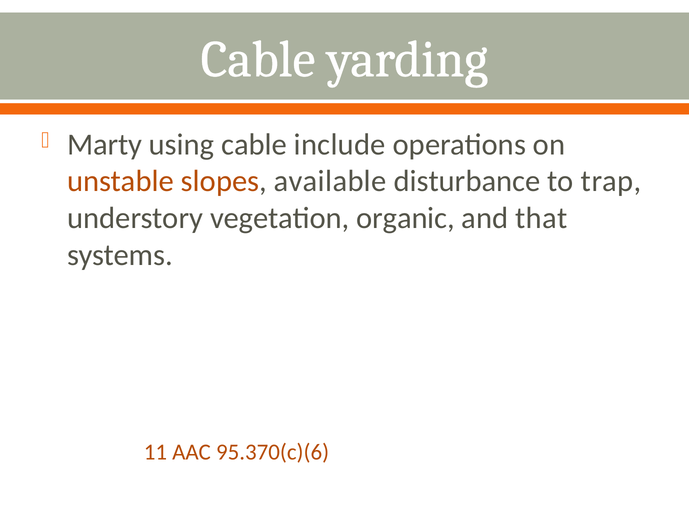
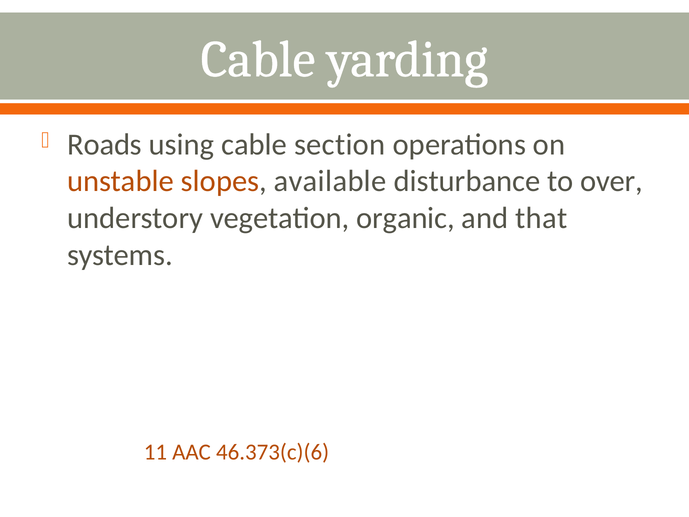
Marty: Marty -> Roads
include: include -> section
trap: trap -> over
95.370(c)(6: 95.370(c)(6 -> 46.373(c)(6
